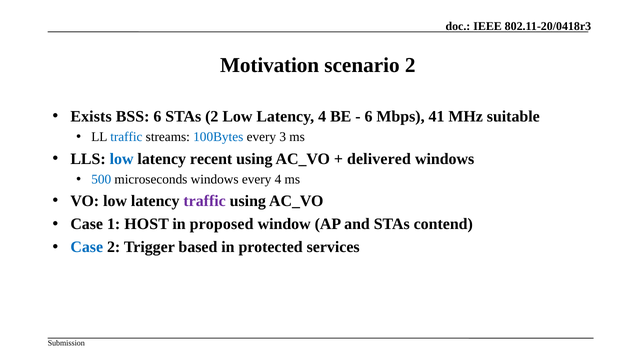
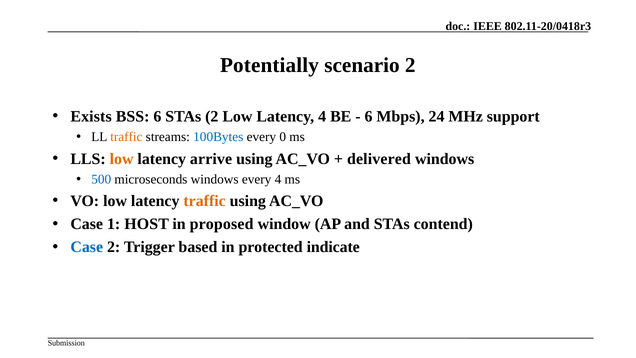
Motivation: Motivation -> Potentially
41: 41 -> 24
suitable: suitable -> support
traffic at (126, 137) colour: blue -> orange
3: 3 -> 0
low at (122, 159) colour: blue -> orange
recent: recent -> arrive
traffic at (205, 201) colour: purple -> orange
services: services -> indicate
